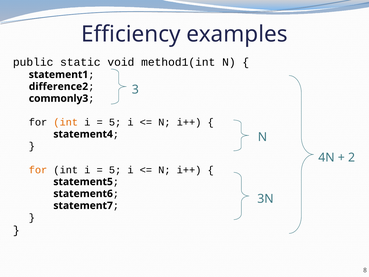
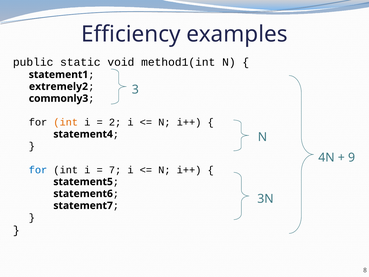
difference2: difference2 -> extremely2
5 at (115, 122): 5 -> 2
2: 2 -> 9
for at (38, 170) colour: orange -> blue
5 at (115, 170): 5 -> 7
